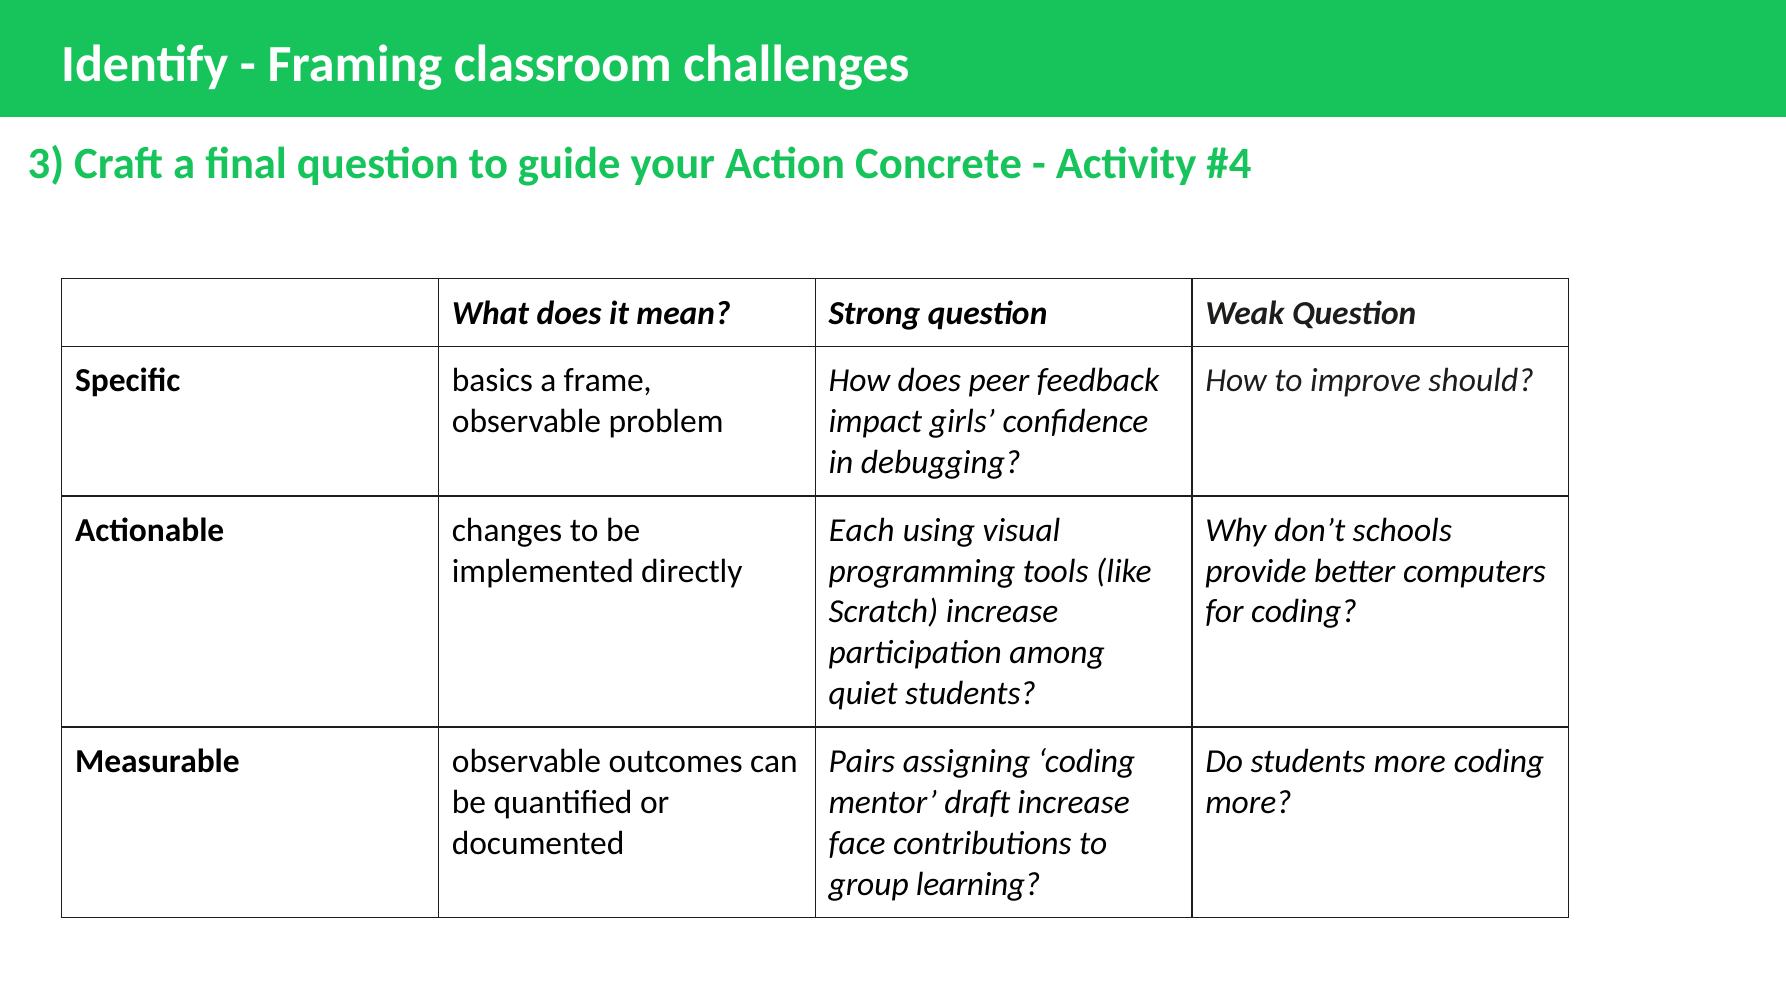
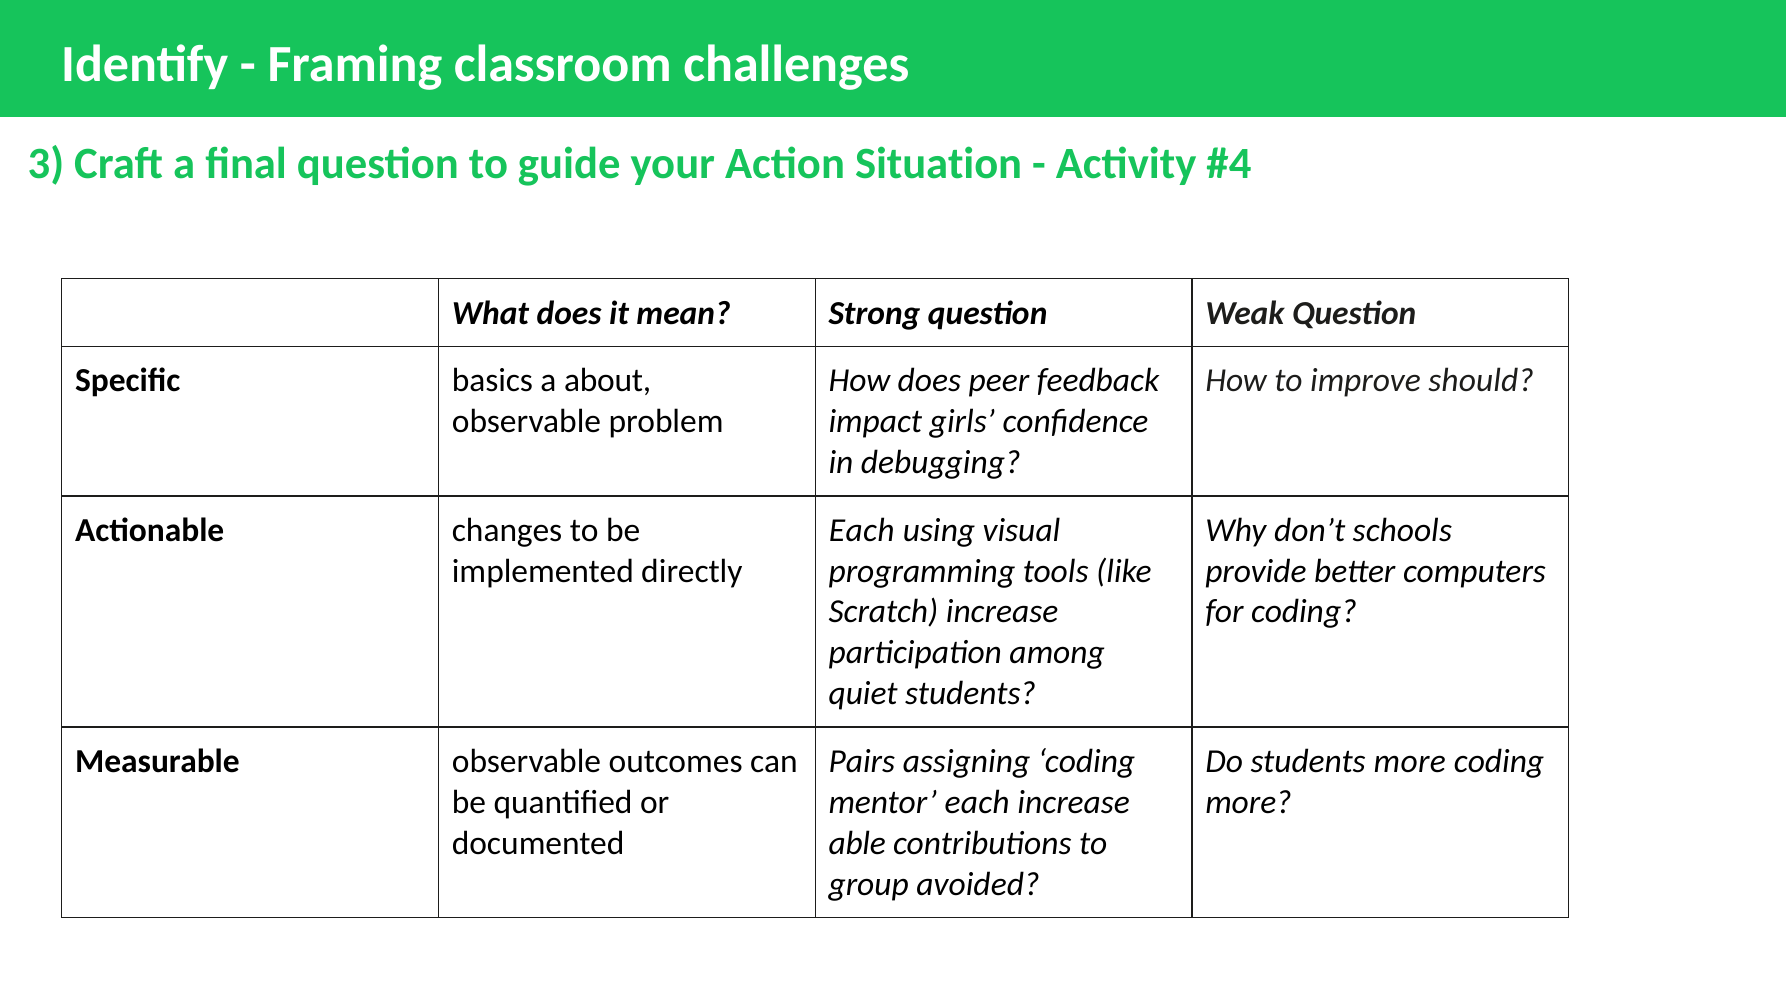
Concrete: Concrete -> Situation
frame: frame -> about
mentor draft: draft -> each
face: face -> able
learning: learning -> avoided
